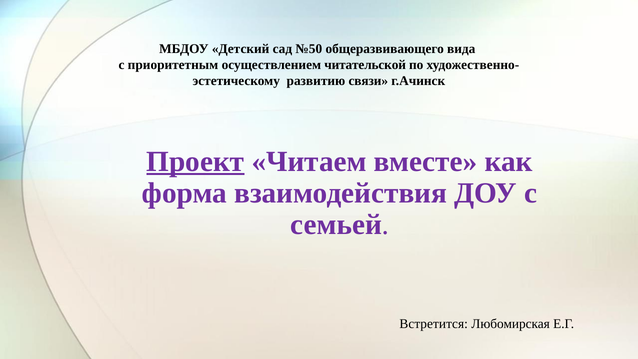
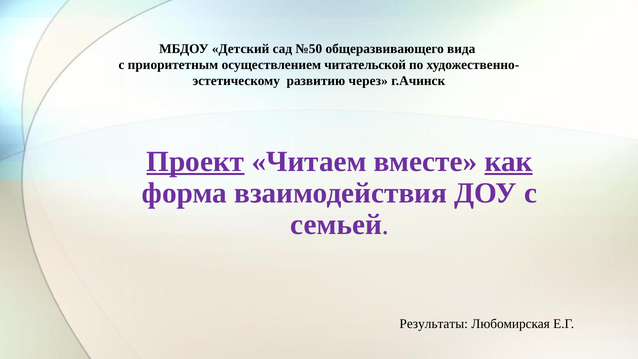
связи: связи -> через
как underline: none -> present
Встретится: Встретится -> Результаты
